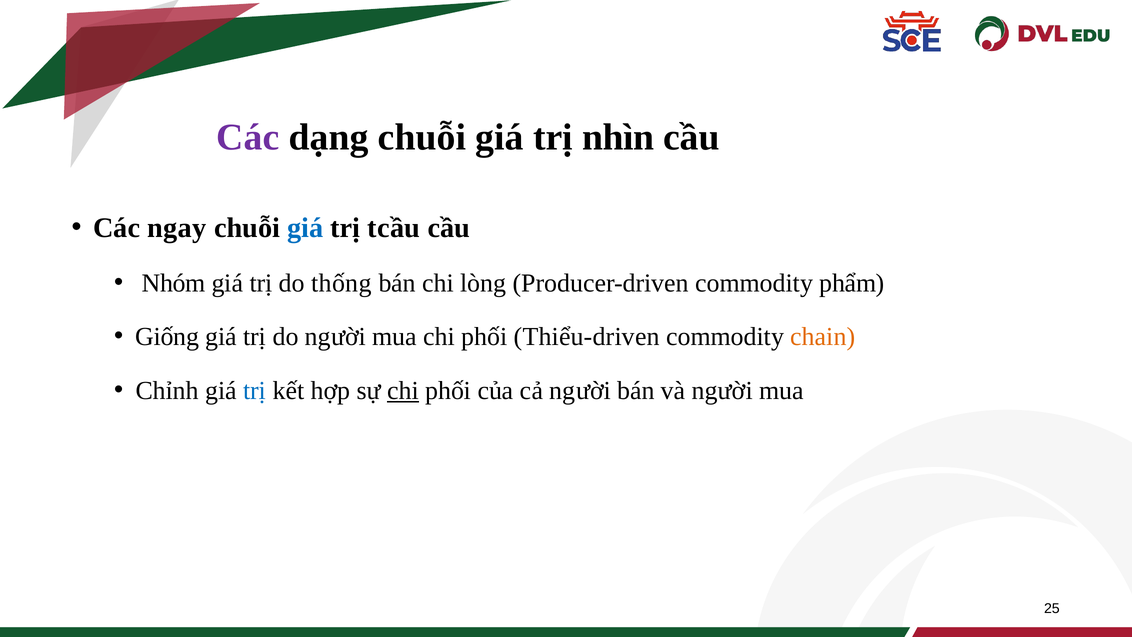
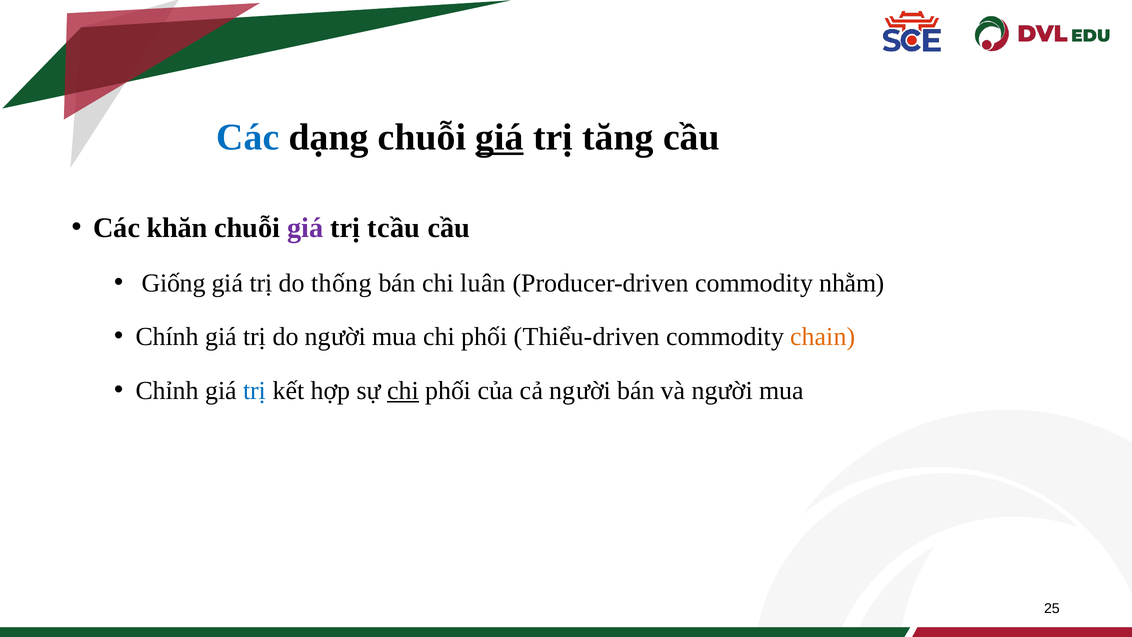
Các at (248, 137) colour: purple -> blue
giá at (500, 137) underline: none -> present
nhìn: nhìn -> tăng
ngay: ngay -> khăn
giá at (305, 228) colour: blue -> purple
Nhóm: Nhóm -> Giống
lòng: lòng -> luân
phẩm: phẩm -> nhằm
Giống: Giống -> Chính
